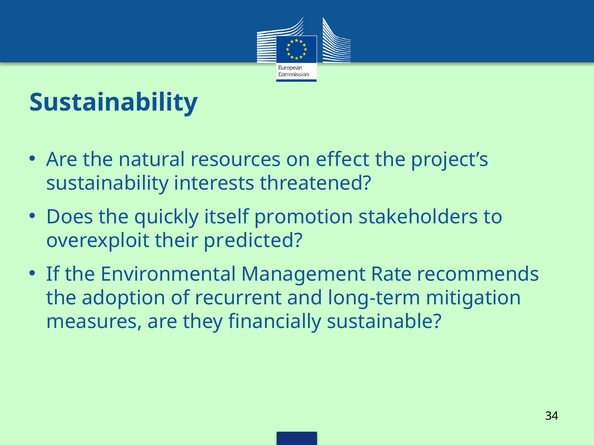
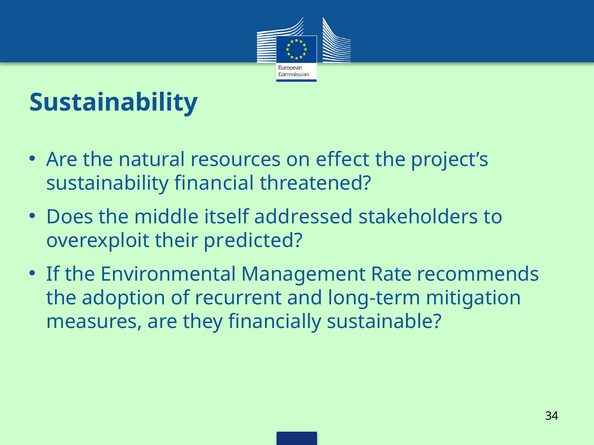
interests: interests -> financial
quickly: quickly -> middle
promotion: promotion -> addressed
